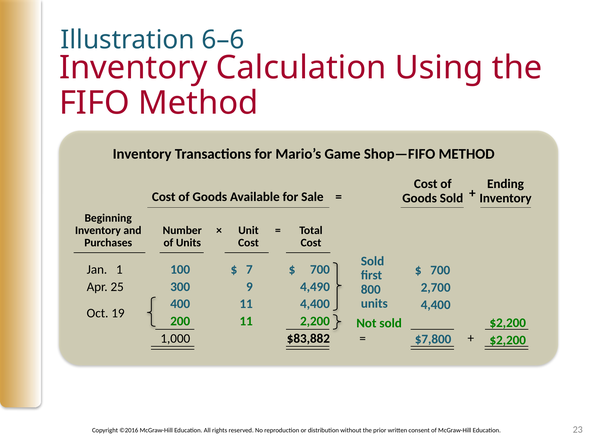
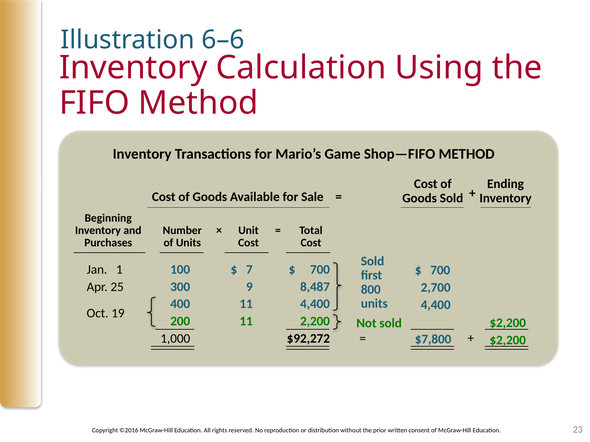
4,490: 4,490 -> 8,487
$83,882: $83,882 -> $92,272
